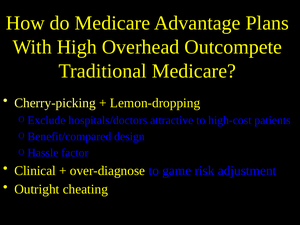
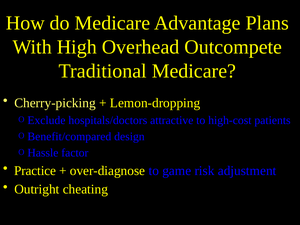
Clinical: Clinical -> Practice
